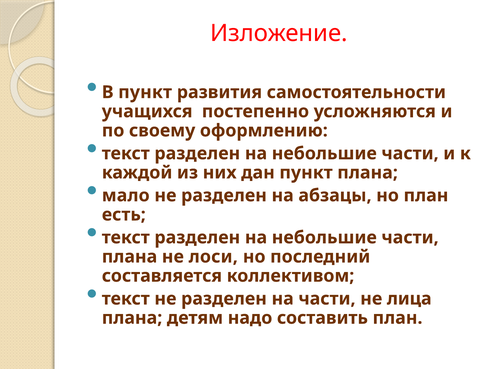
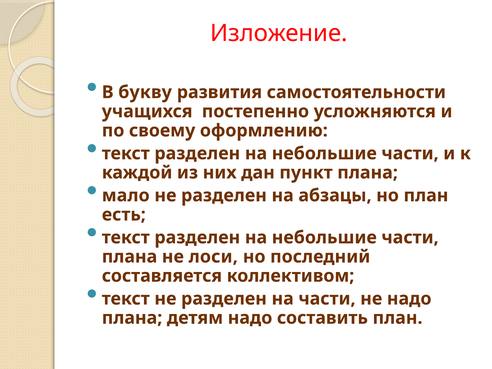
В пункт: пункт -> букву
не лица: лица -> надо
